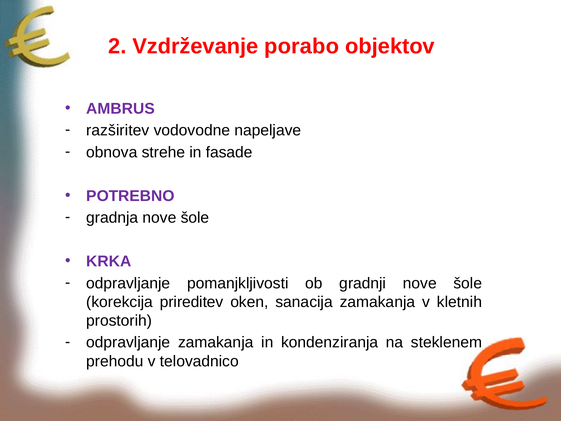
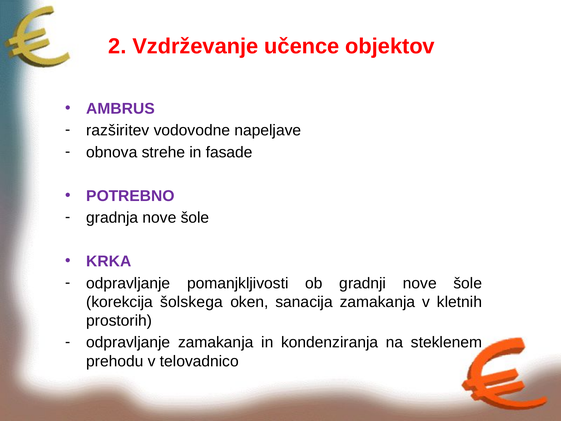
porabo: porabo -> učence
prireditev: prireditev -> šolskega
